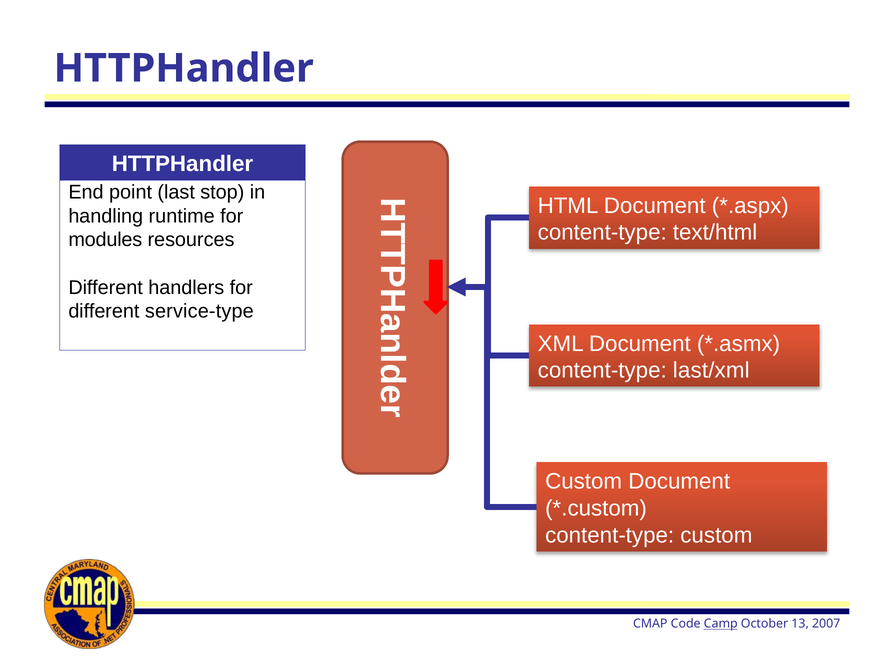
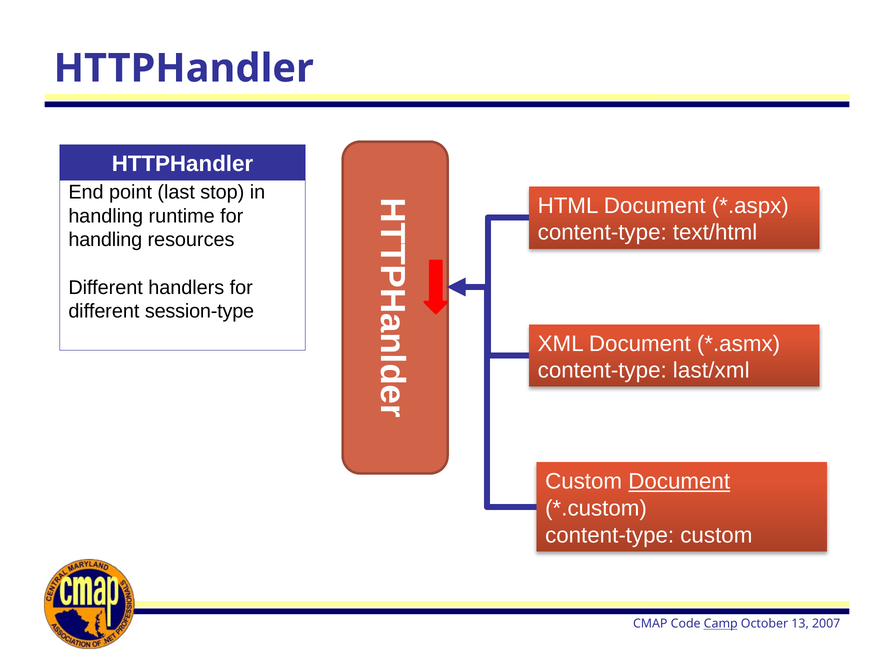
modules at (105, 240): modules -> handling
service-type: service-type -> session-type
Document at (679, 481) underline: none -> present
